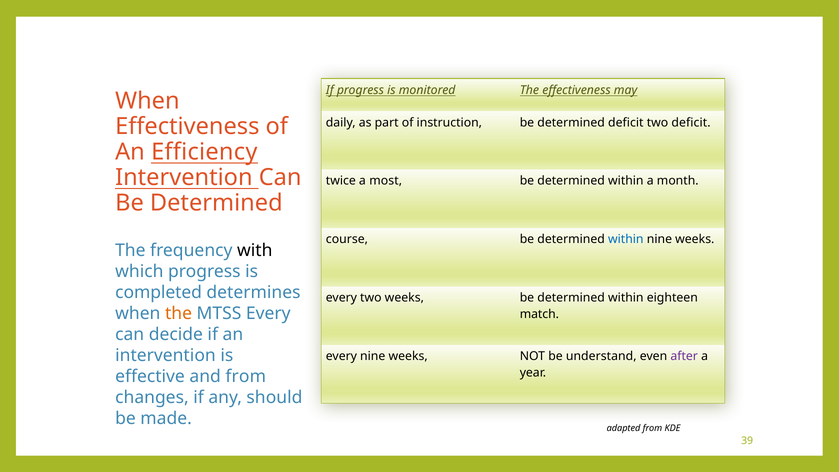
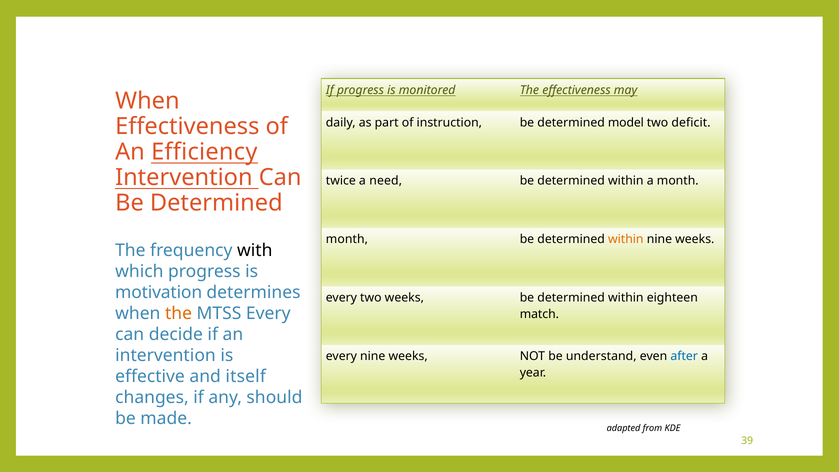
determined deficit: deficit -> model
most: most -> need
course at (347, 239): course -> month
within at (626, 239) colour: blue -> orange
completed: completed -> motivation
after colour: purple -> blue
and from: from -> itself
